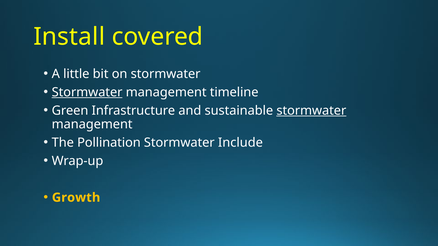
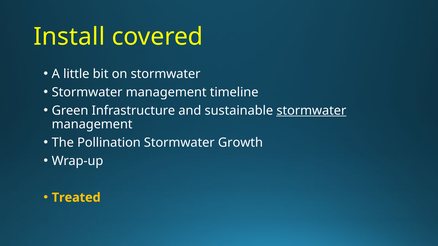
Stormwater at (87, 92) underline: present -> none
Include: Include -> Growth
Growth: Growth -> Treated
